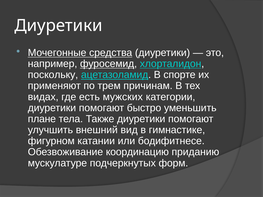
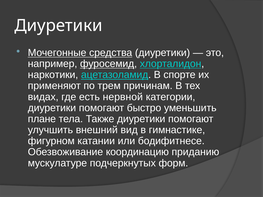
поскольку: поскольку -> наркотики
мужских: мужских -> нервной
